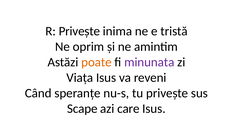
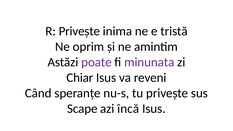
poate colour: orange -> purple
Viața: Viața -> Chiar
care: care -> încă
